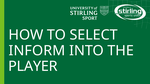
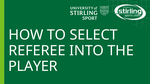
INFORM: INFORM -> REFEREE
